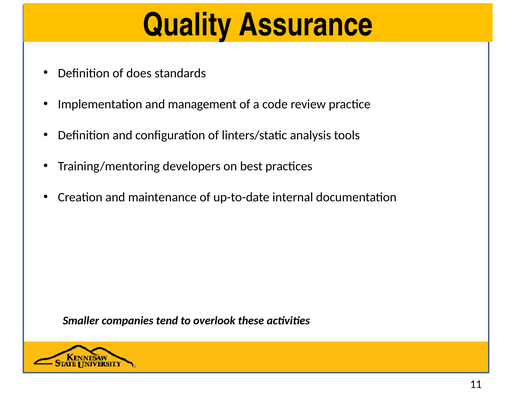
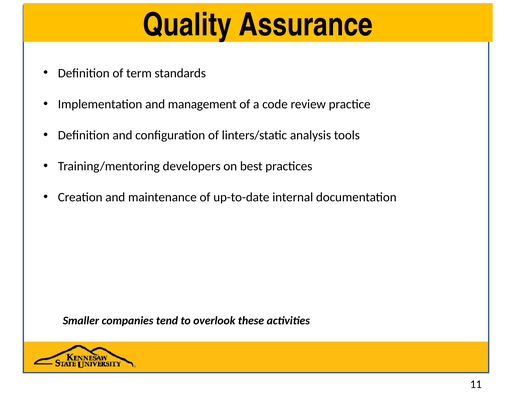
does: does -> term
